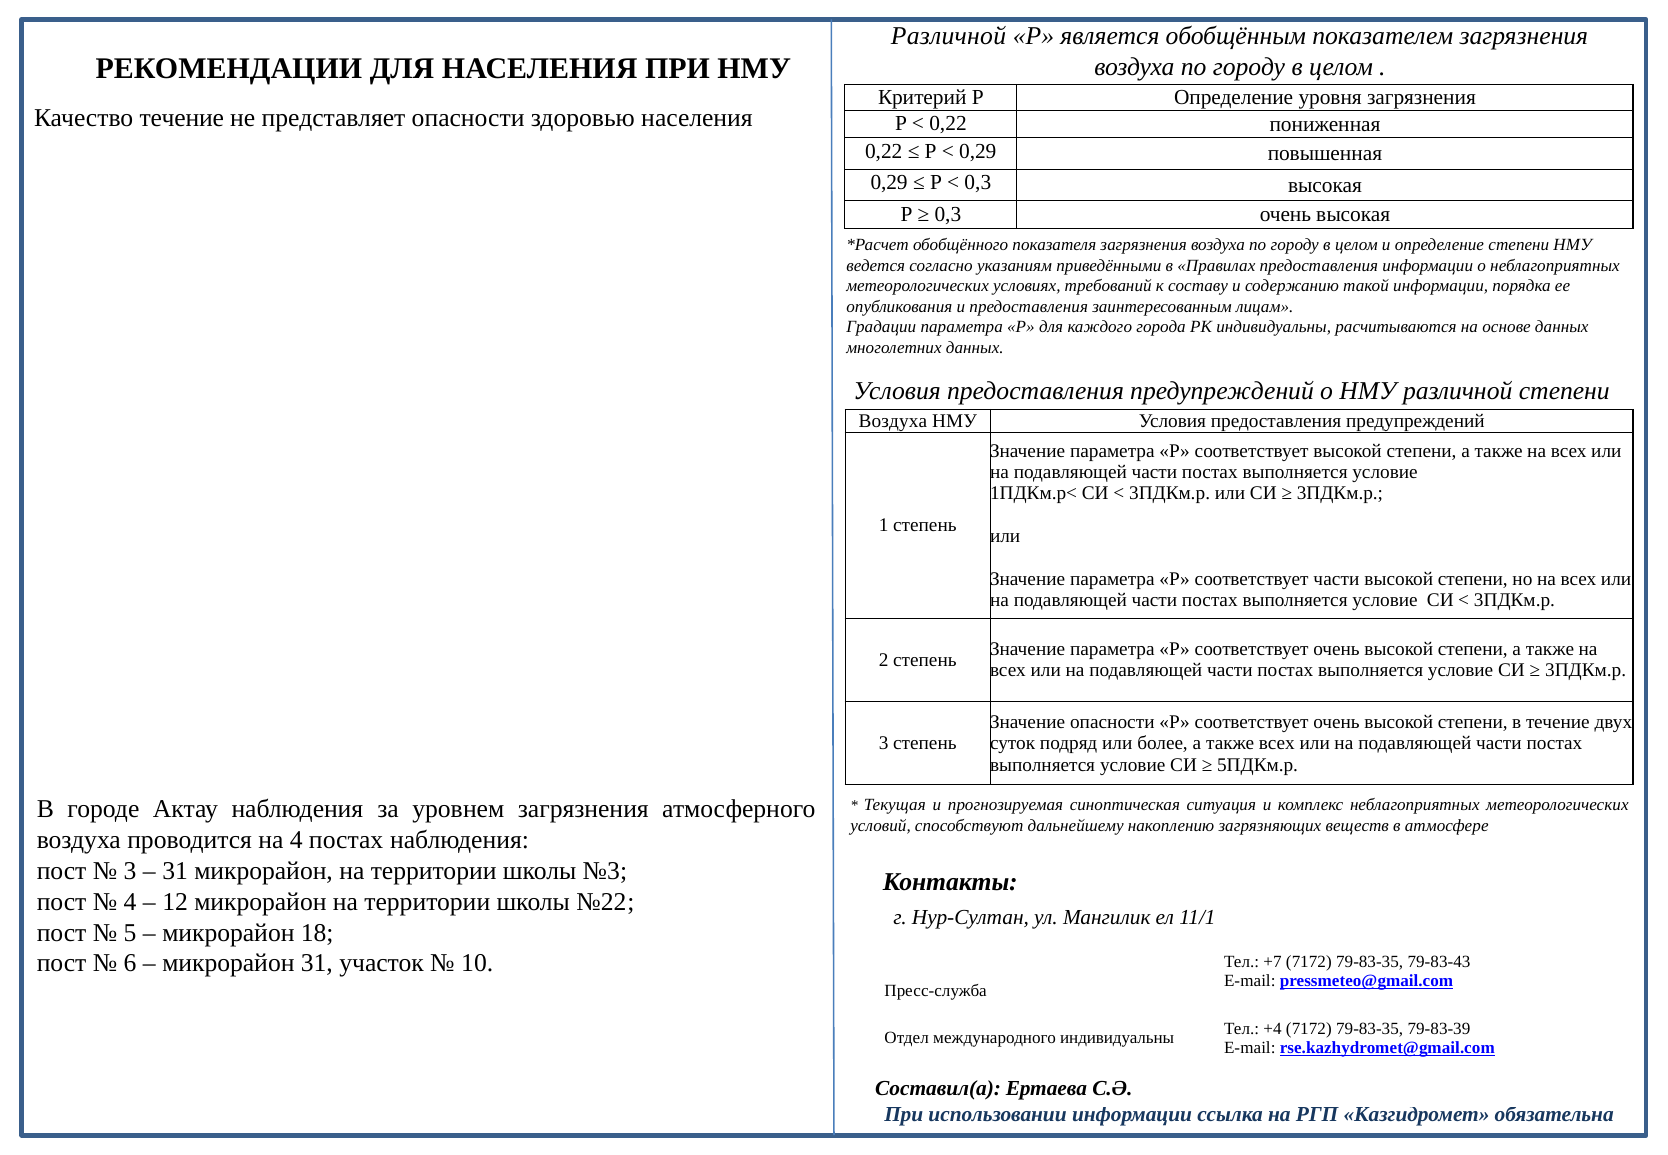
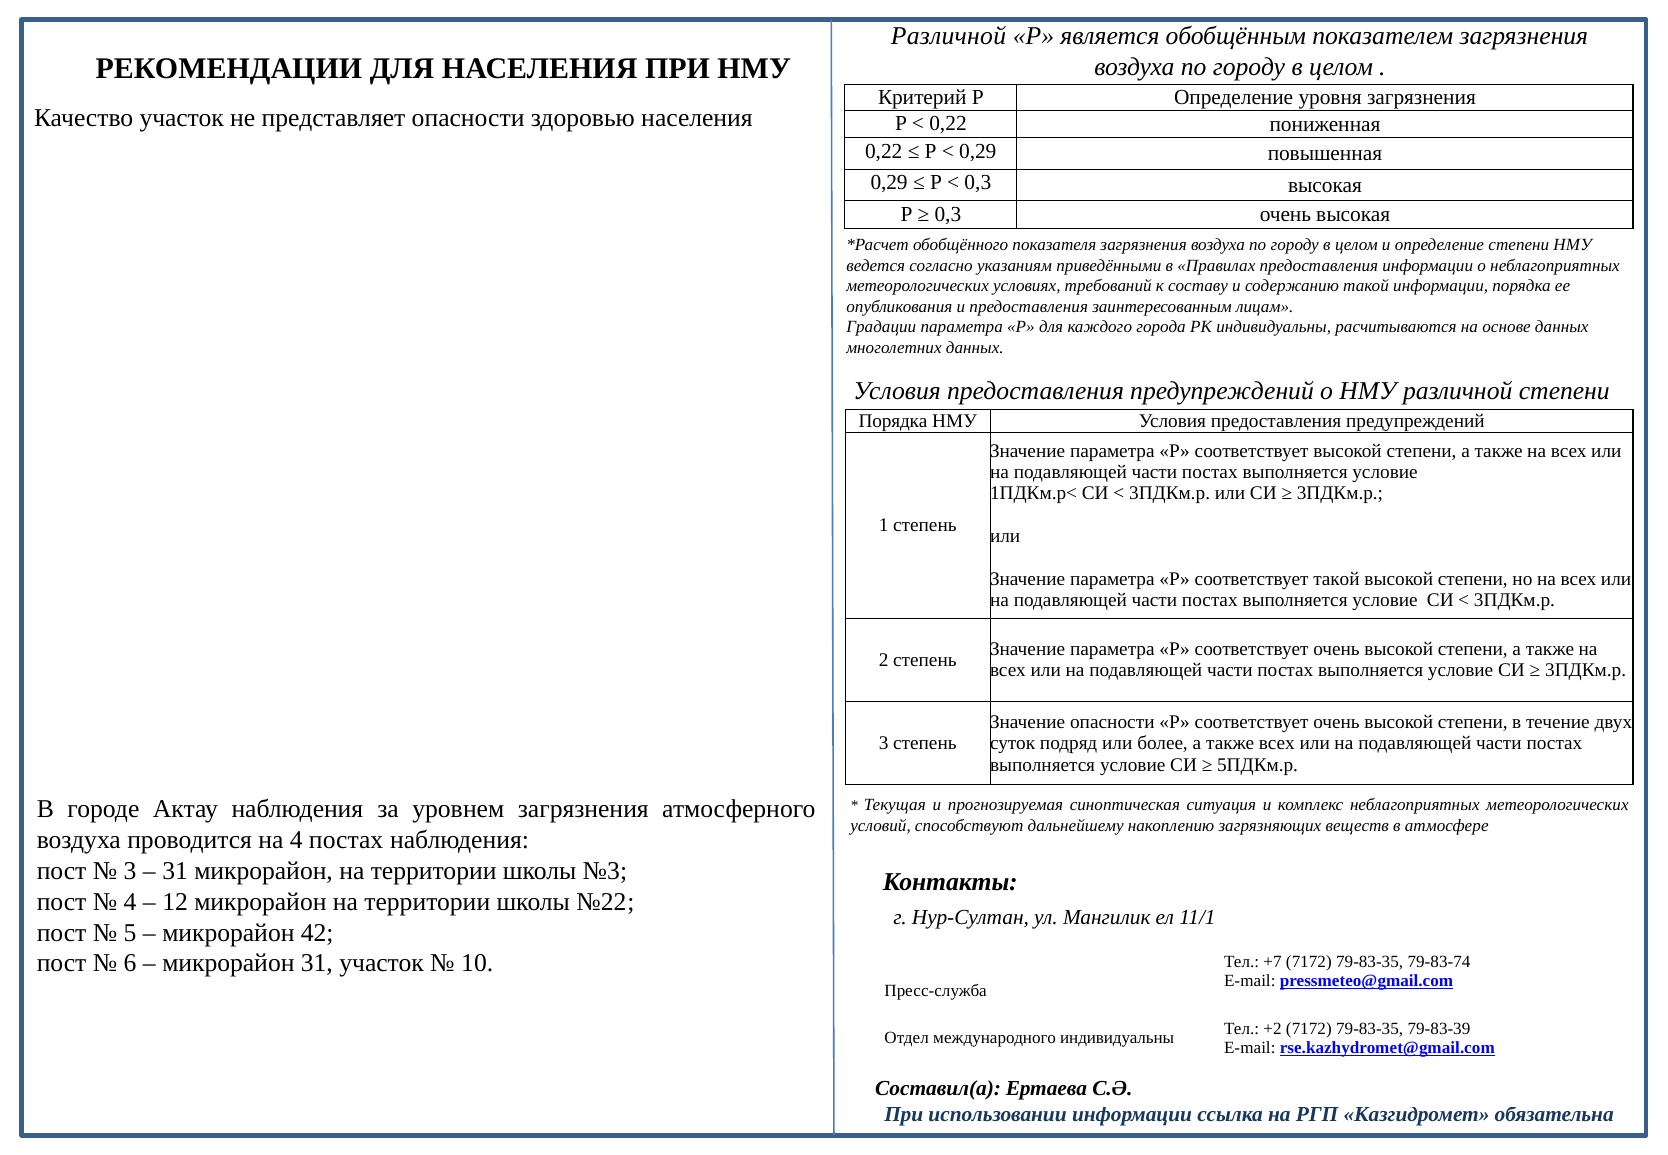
Качество течение: течение -> участок
Воздуха at (893, 421): Воздуха -> Порядка
соответствует части: части -> такой
18: 18 -> 42
79-83-43: 79-83-43 -> 79-83-74
+4: +4 -> +2
